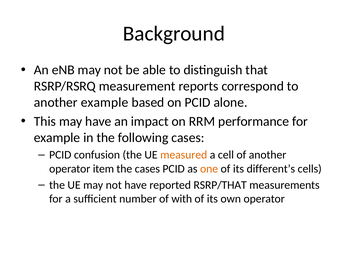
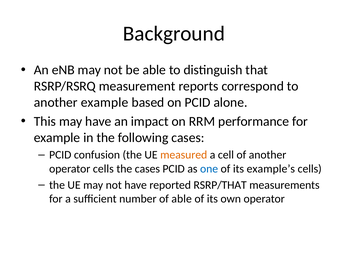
operator item: item -> cells
one colour: orange -> blue
different’s: different’s -> example’s
of with: with -> able
